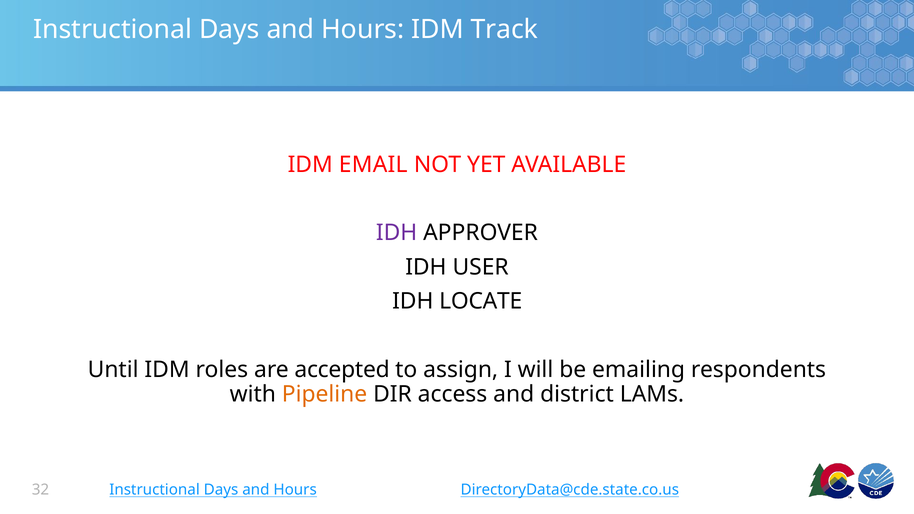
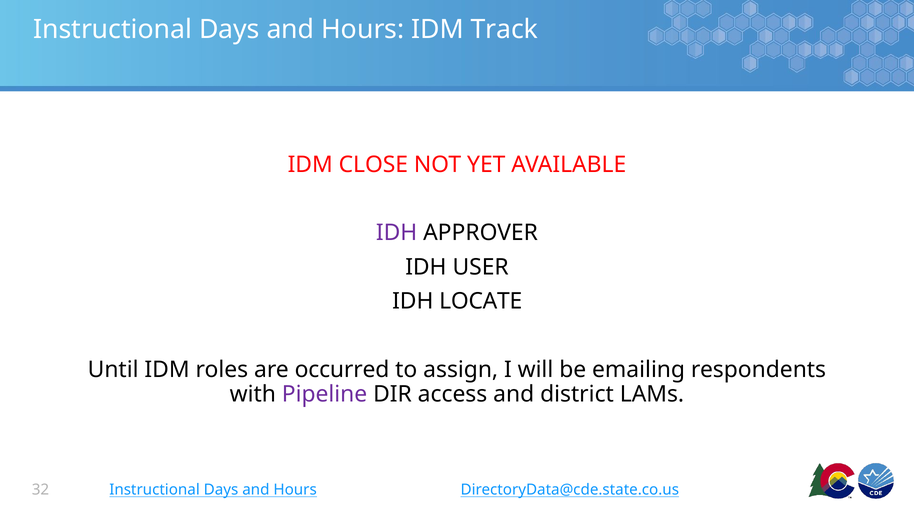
EMAIL: EMAIL -> CLOSE
accepted: accepted -> occurred
Pipeline colour: orange -> purple
